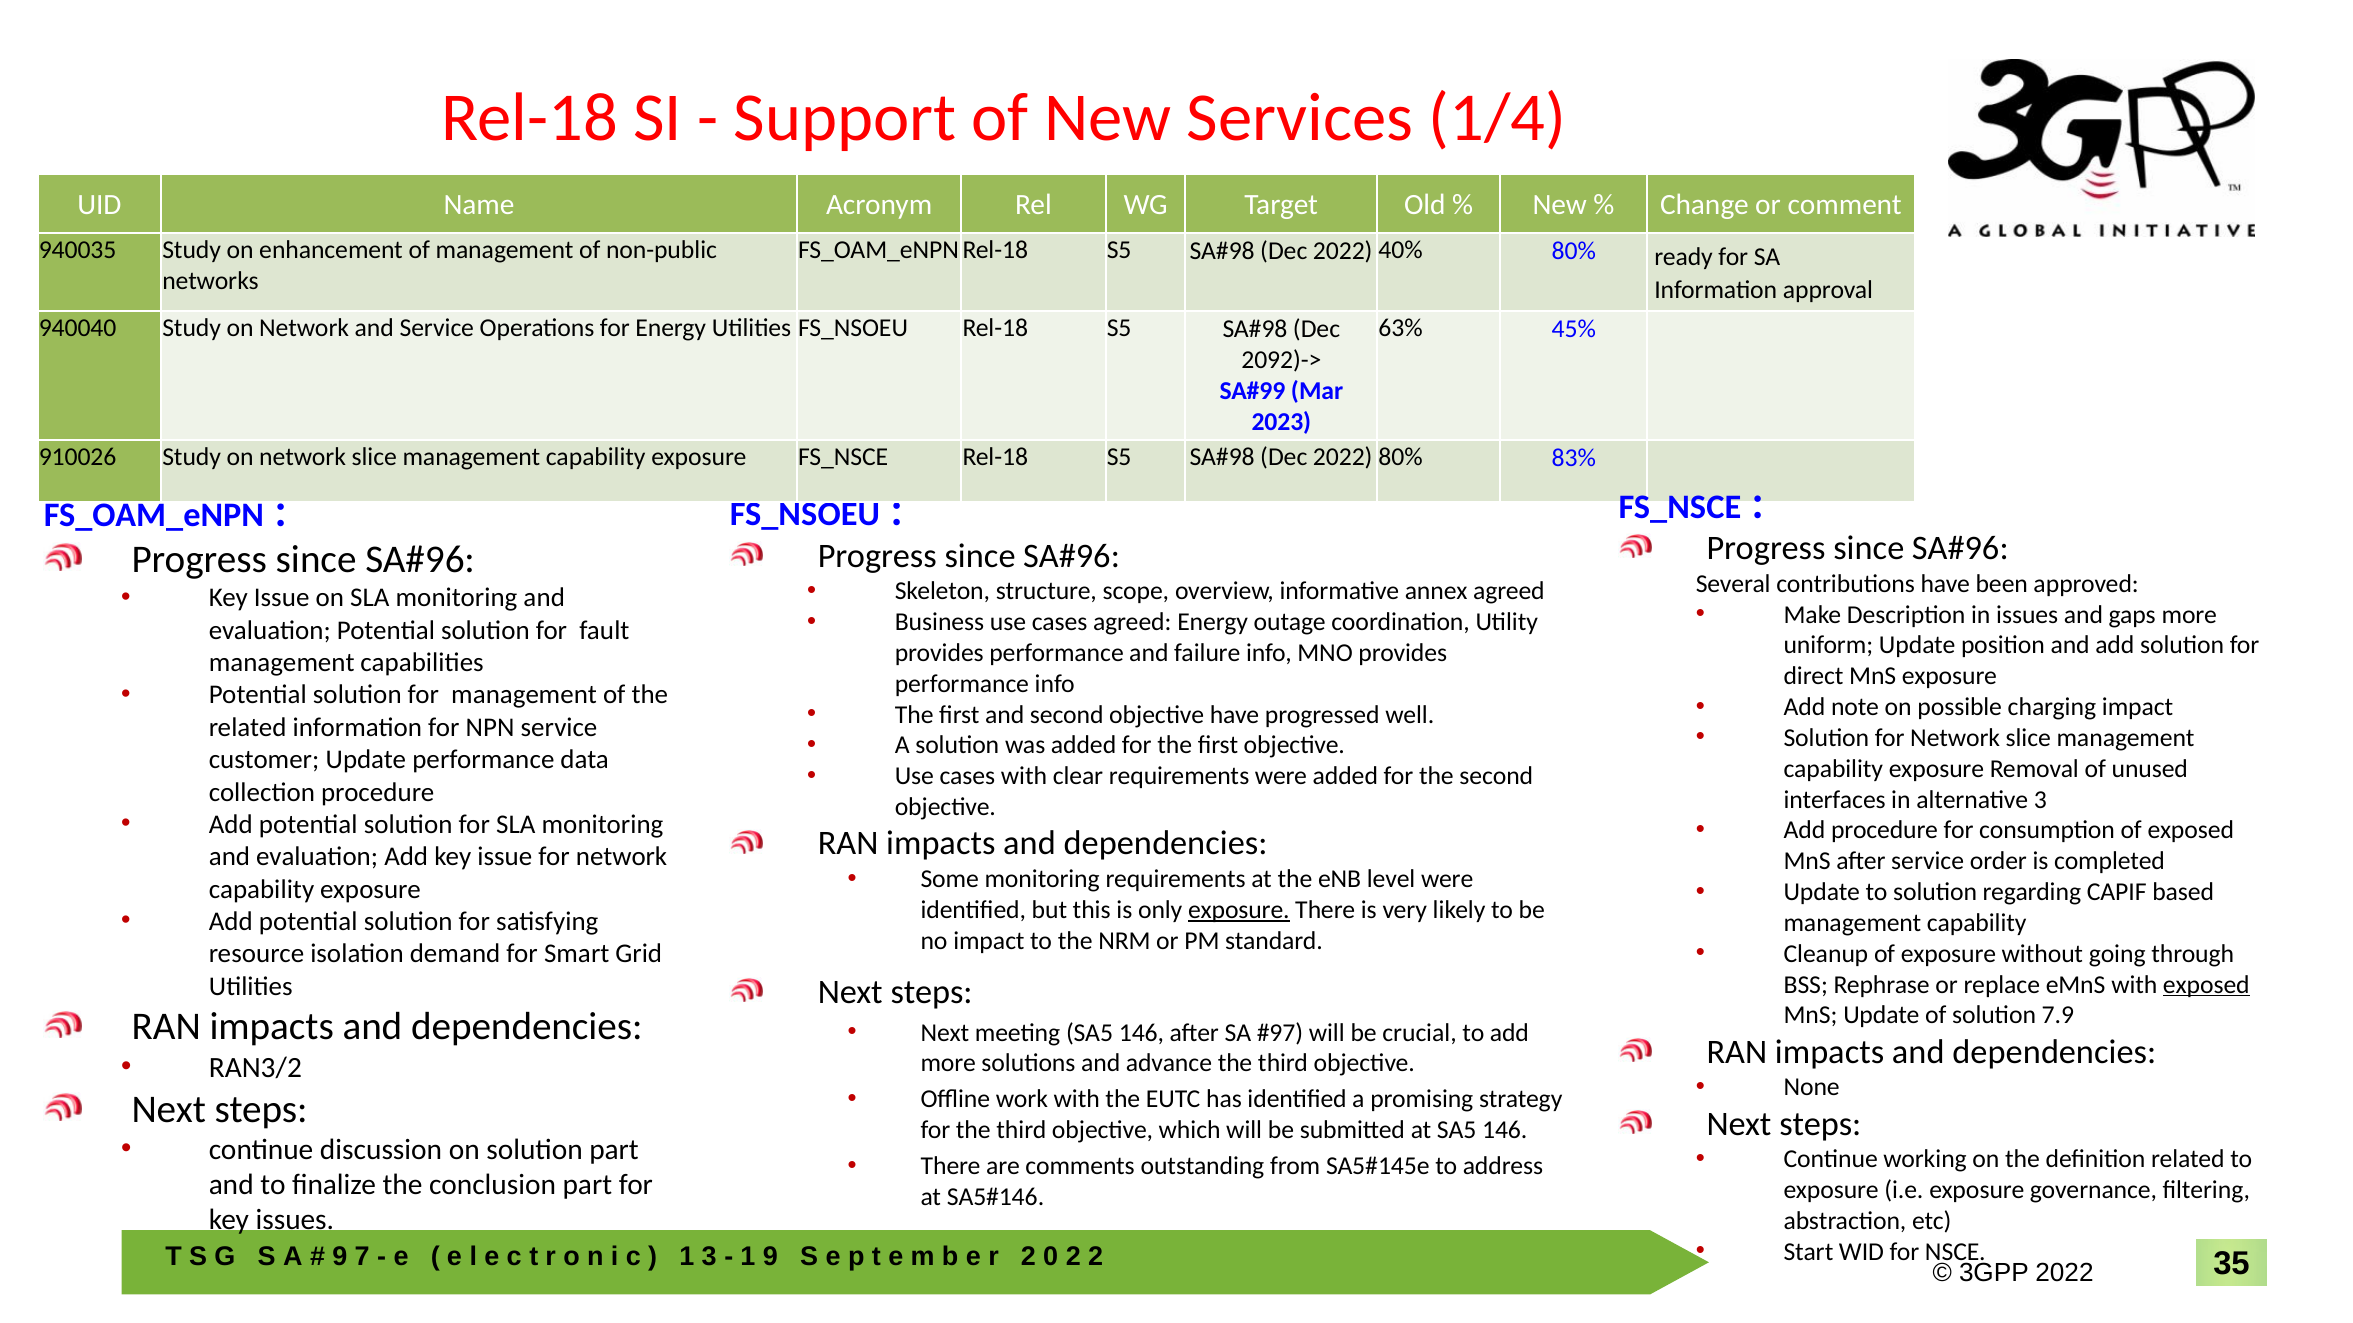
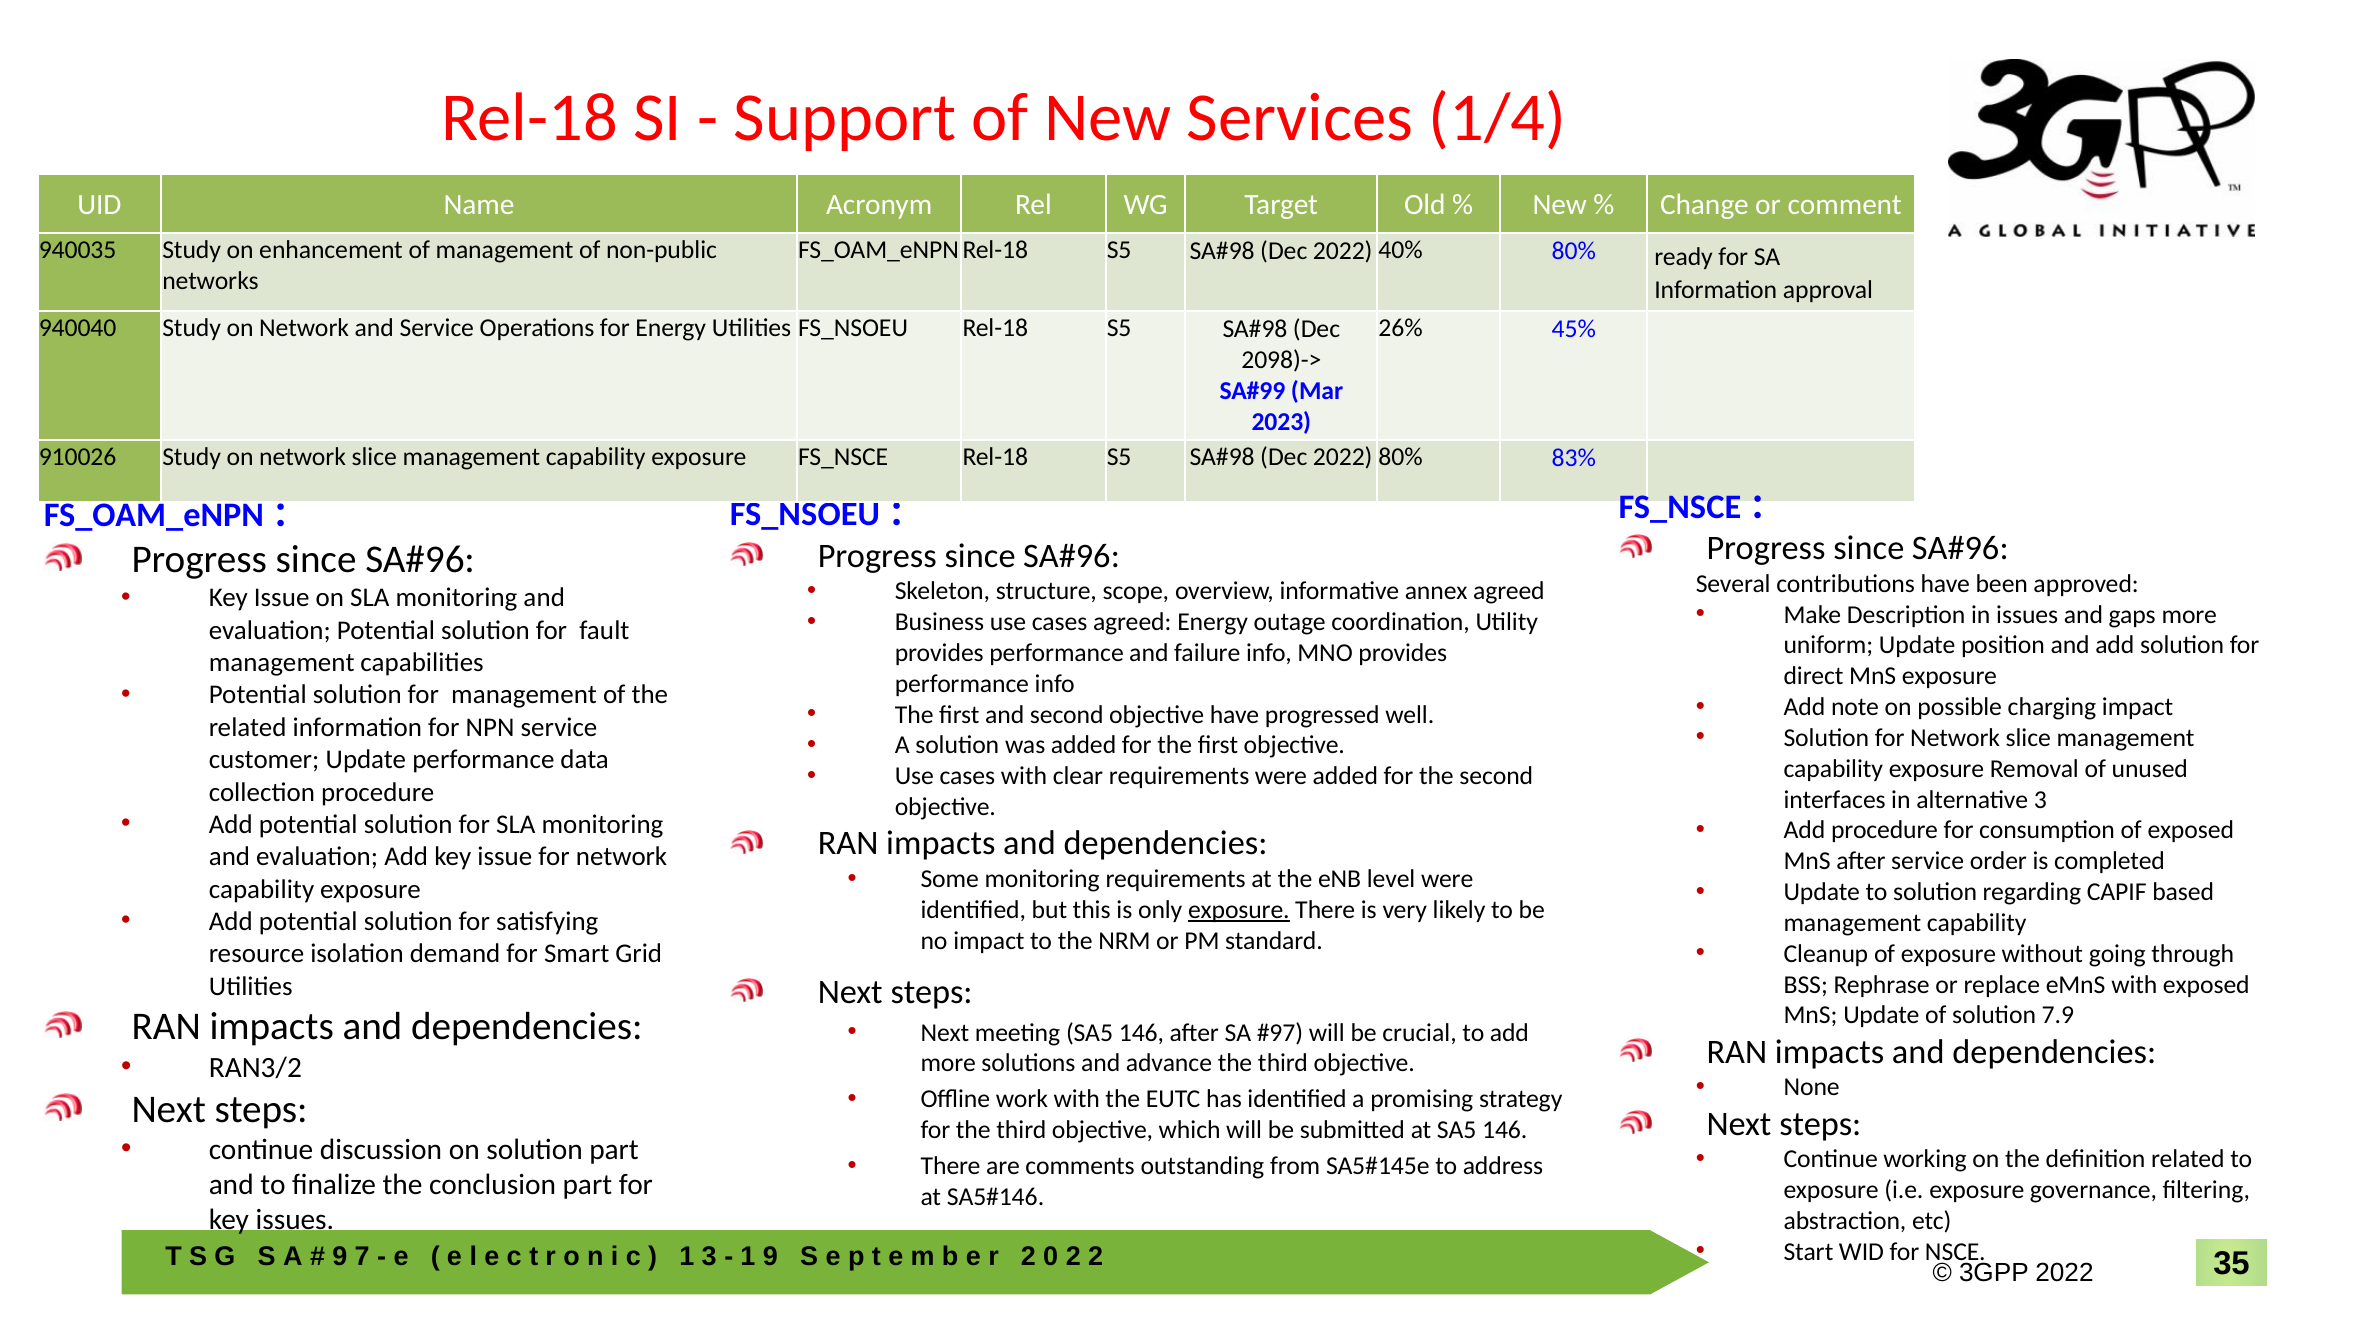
63%: 63% -> 26%
2092)->: 2092)-> -> 2098)->
exposed at (2206, 985) underline: present -> none
